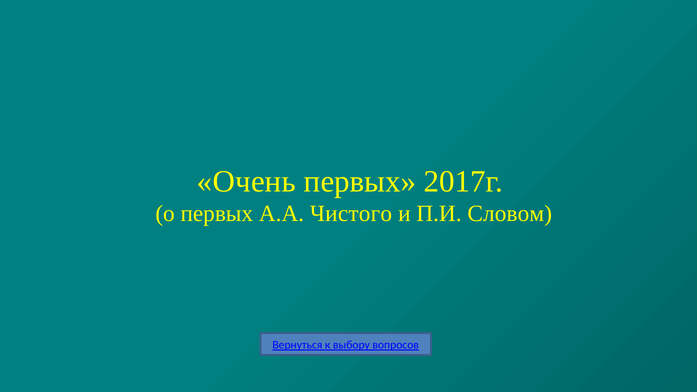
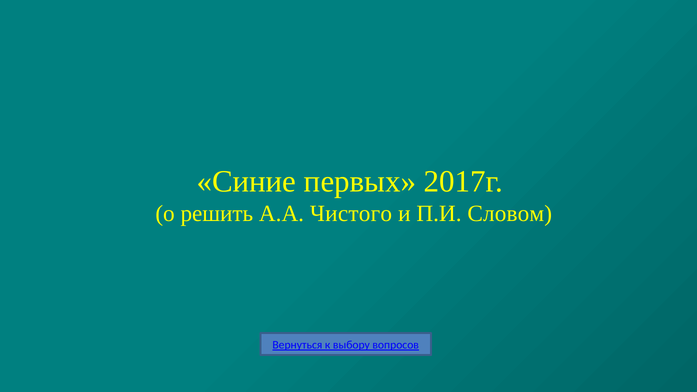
Очень: Очень -> Синие
о первых: первых -> решить
